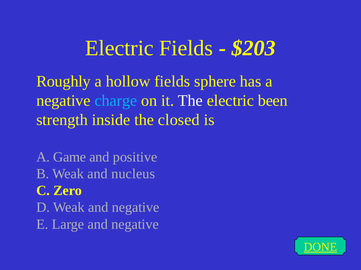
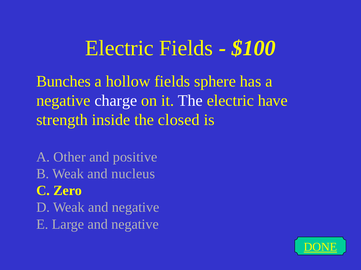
$203: $203 -> $100
Roughly: Roughly -> Bunches
charge colour: light blue -> white
been: been -> have
Game: Game -> Other
